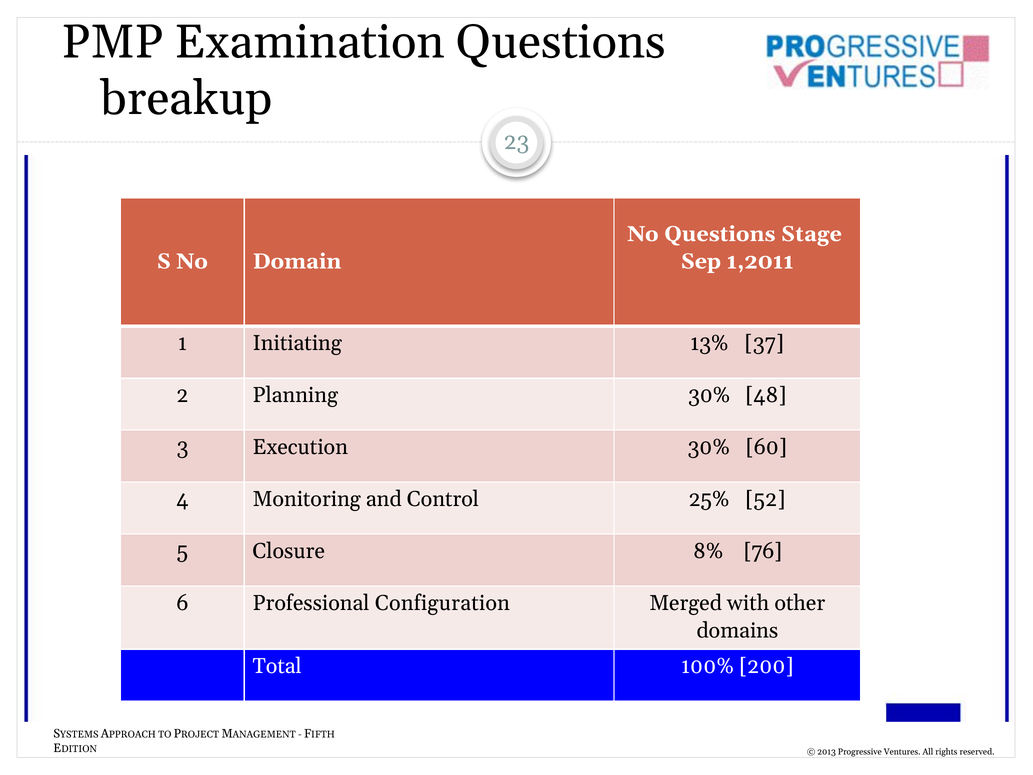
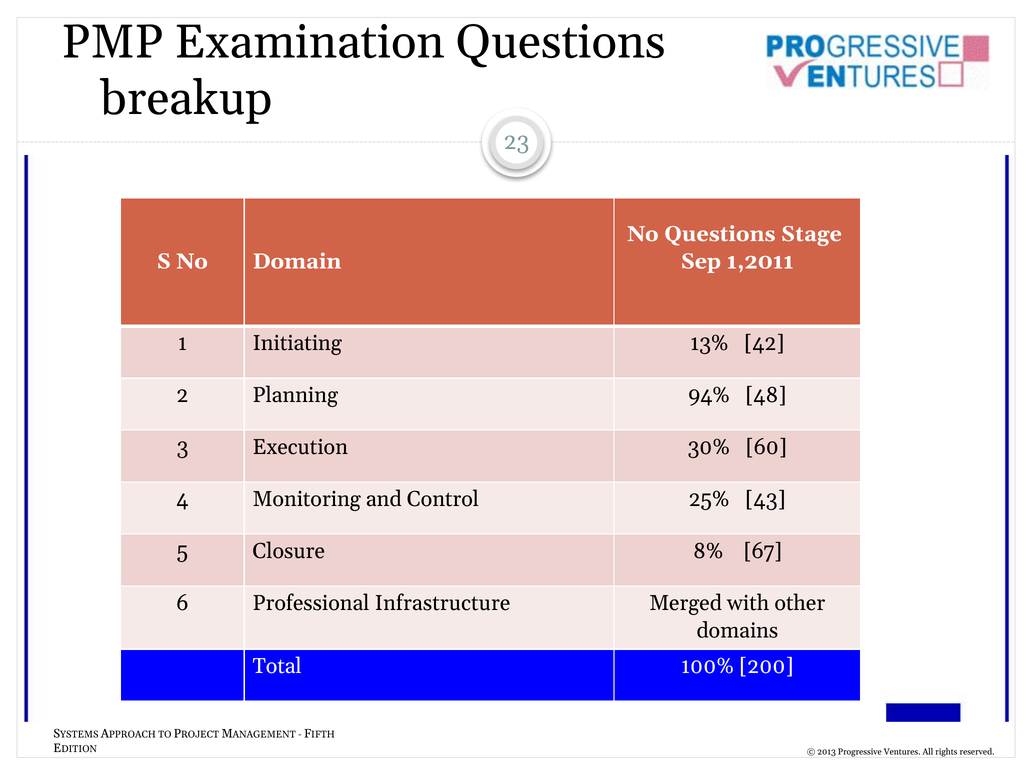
37: 37 -> 42
Planning 30%: 30% -> 94%
52: 52 -> 43
76: 76 -> 67
Configuration: Configuration -> Infrastructure
